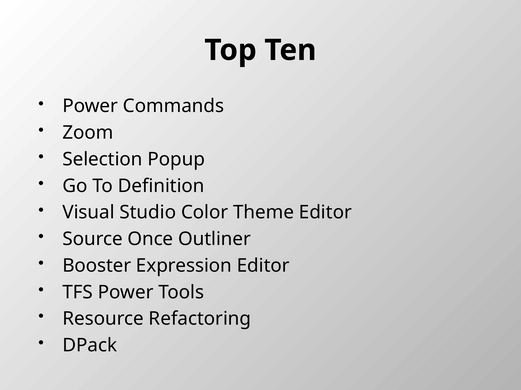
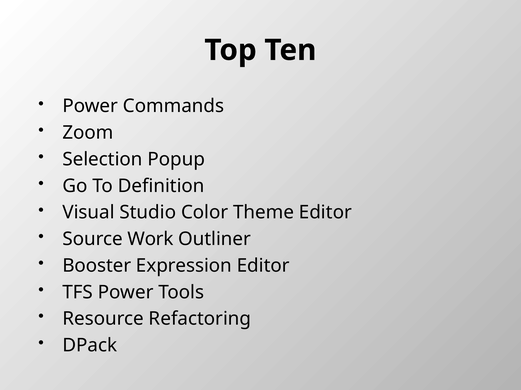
Once: Once -> Work
